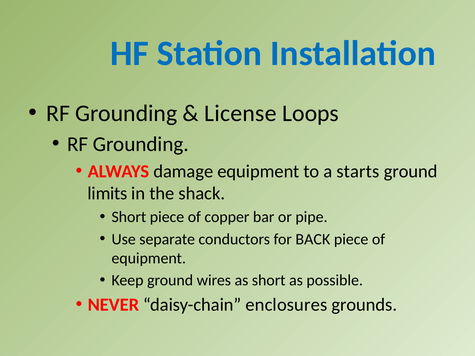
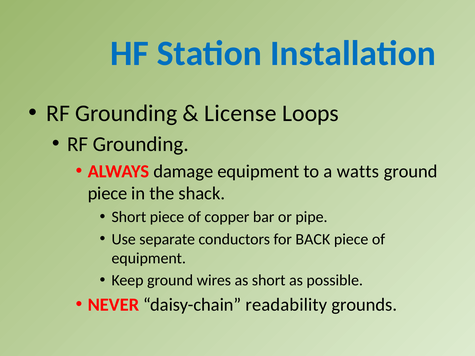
starts: starts -> watts
limits at (108, 194): limits -> piece
enclosures: enclosures -> readability
